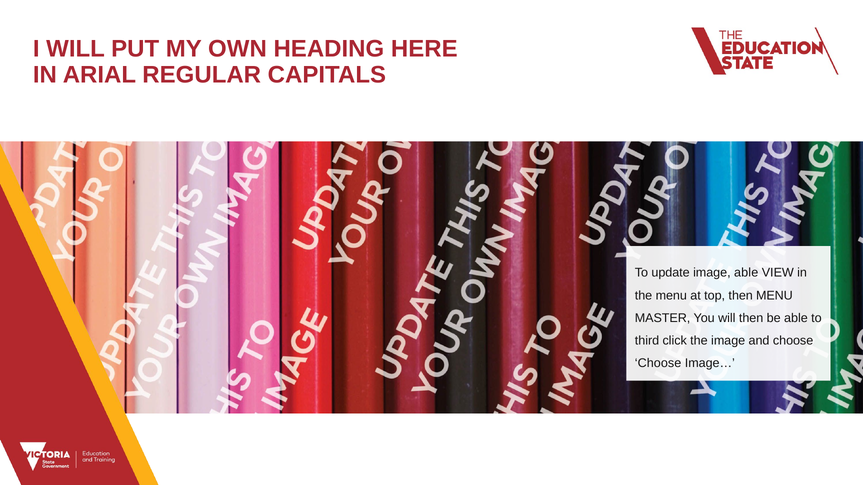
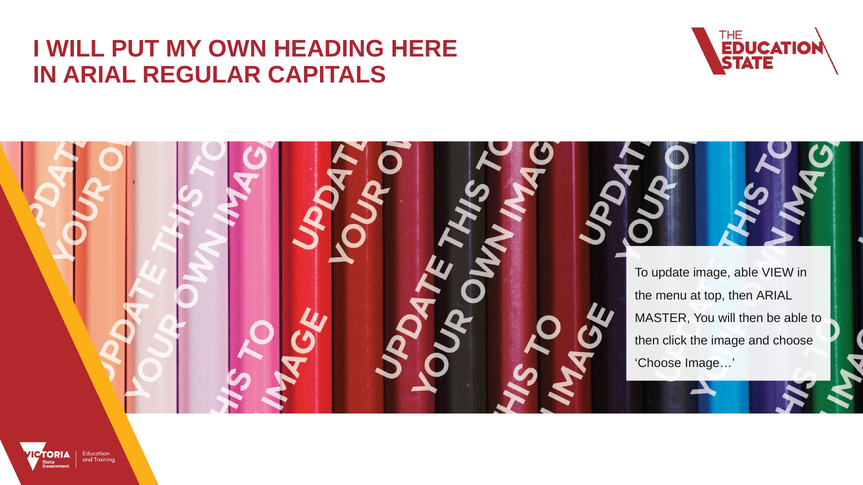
then MENU: MENU -> ARIAL
third at (647, 341): third -> then
